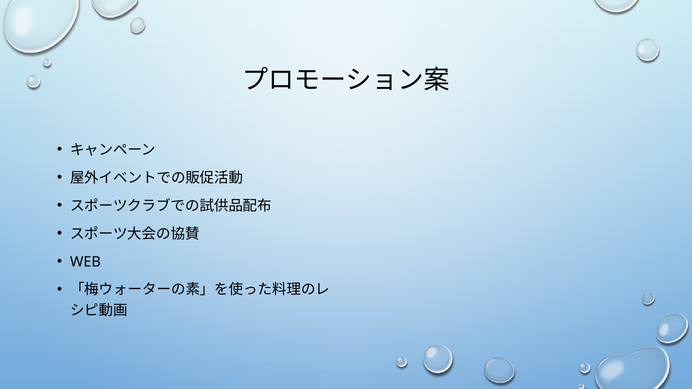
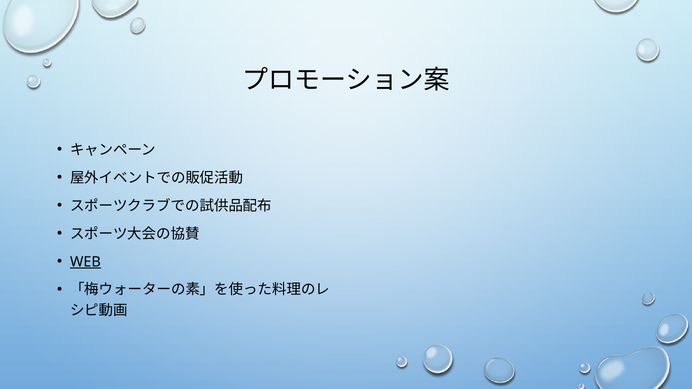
WEB underline: none -> present
